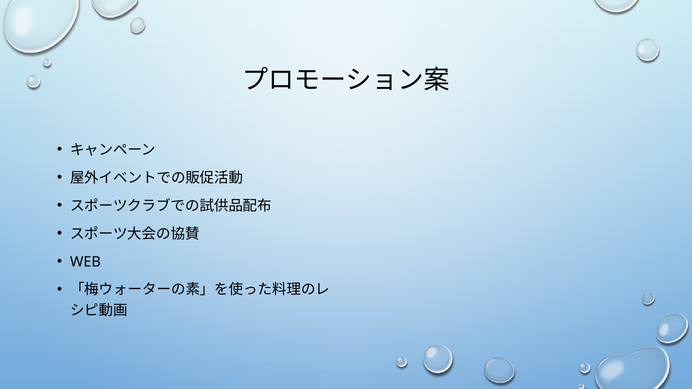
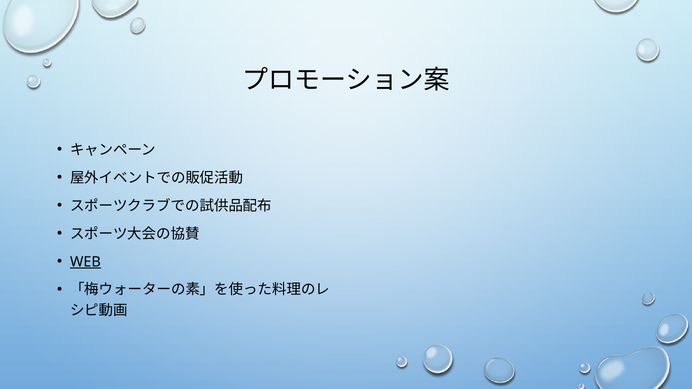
WEB underline: none -> present
